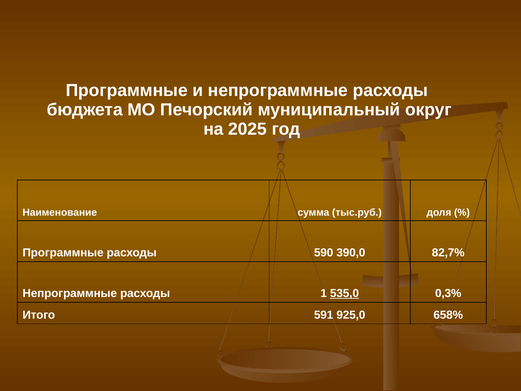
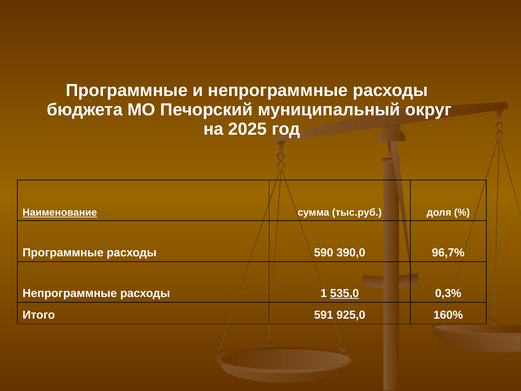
Наименование underline: none -> present
82,7%: 82,7% -> 96,7%
658%: 658% -> 160%
